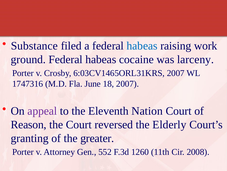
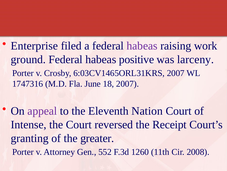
Substance: Substance -> Enterprise
habeas at (142, 46) colour: blue -> purple
cocaine: cocaine -> positive
Reason: Reason -> Intense
Elderly: Elderly -> Receipt
